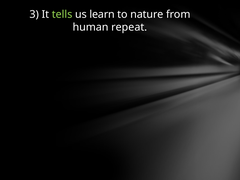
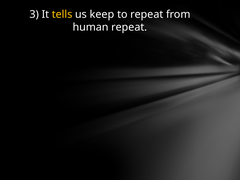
tells colour: light green -> yellow
learn: learn -> keep
to nature: nature -> repeat
